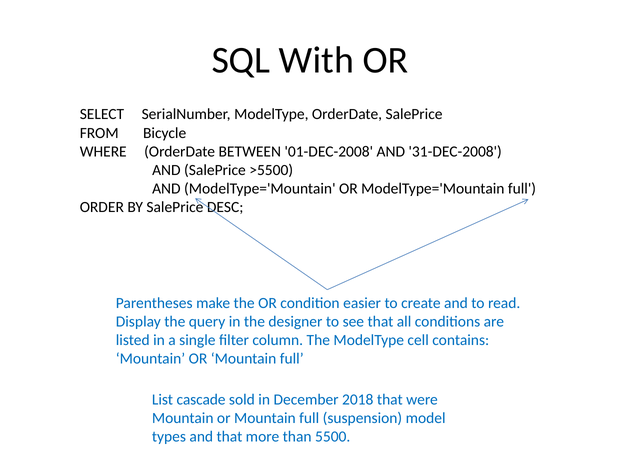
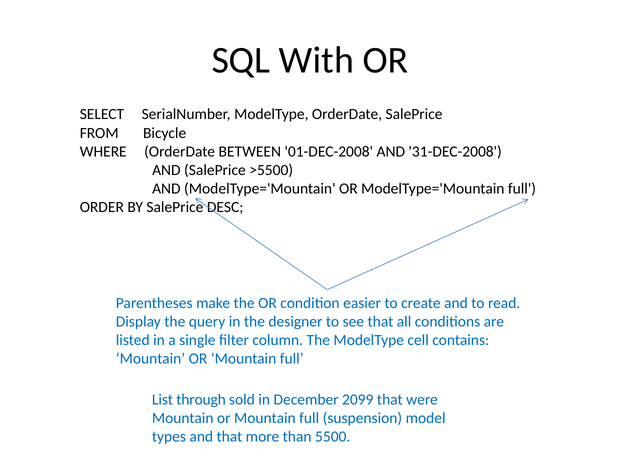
cascade: cascade -> through
2018: 2018 -> 2099
